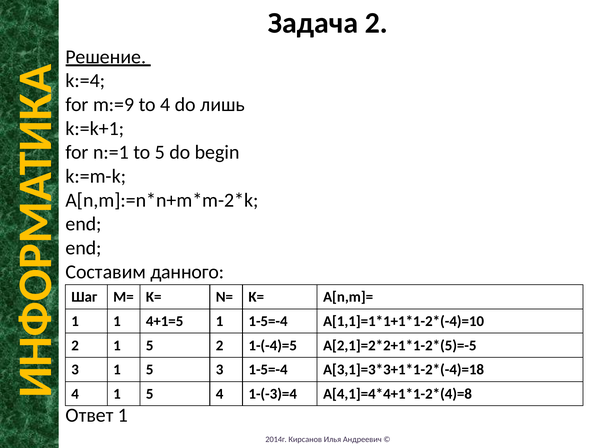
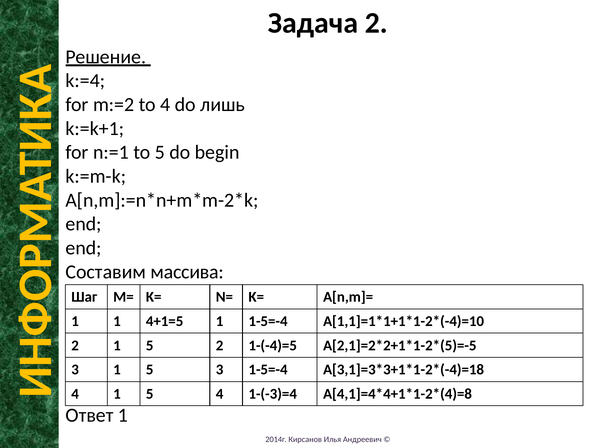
m:=9: m:=9 -> m:=2
данного: данного -> массива
